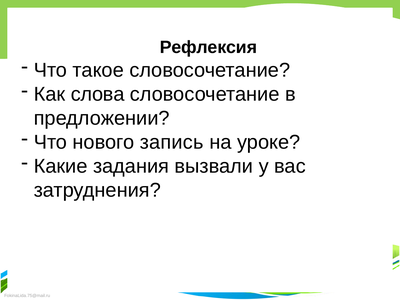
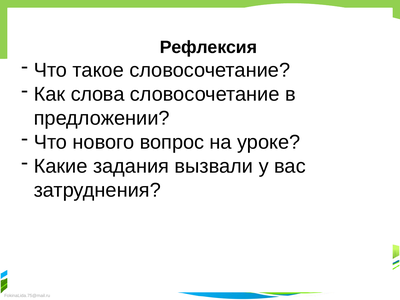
запись: запись -> вопрос
